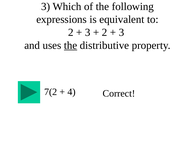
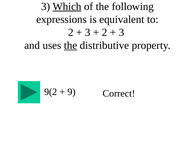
Which underline: none -> present
7(2: 7(2 -> 9(2
4: 4 -> 9
